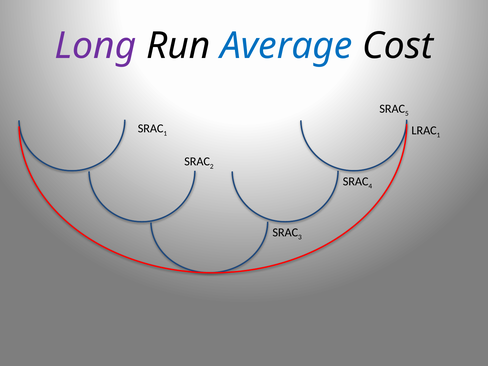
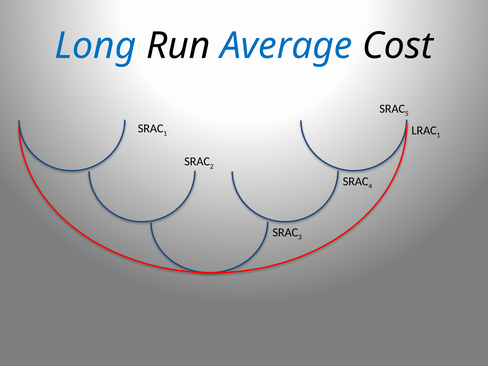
Long colour: purple -> blue
